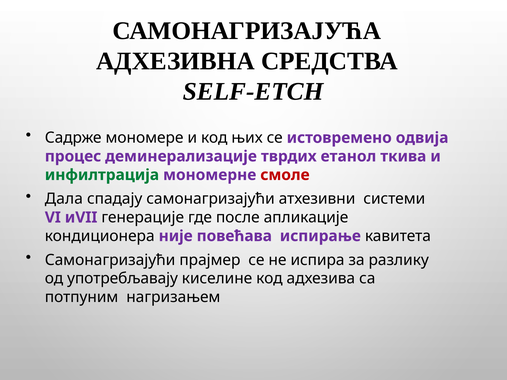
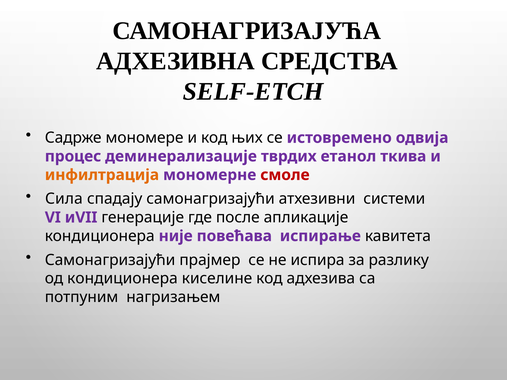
инфилтрација colour: green -> orange
Дала: Дала -> Сила
од употребљавају: употребљавају -> кондиционера
